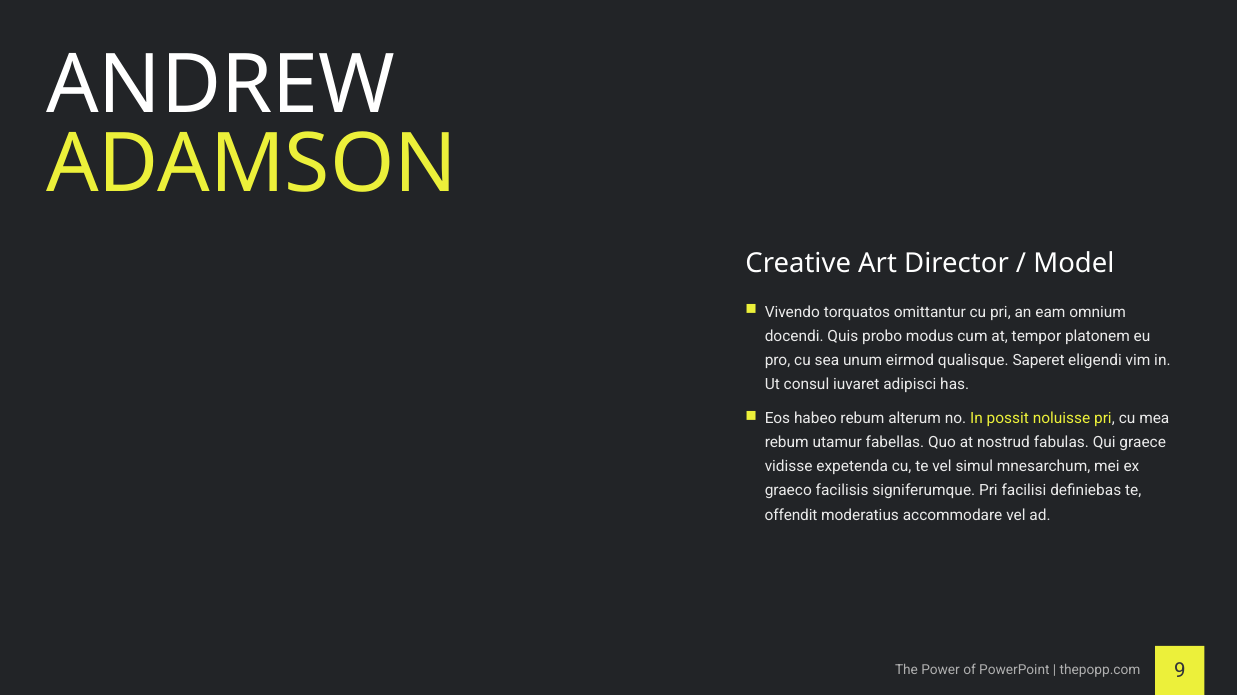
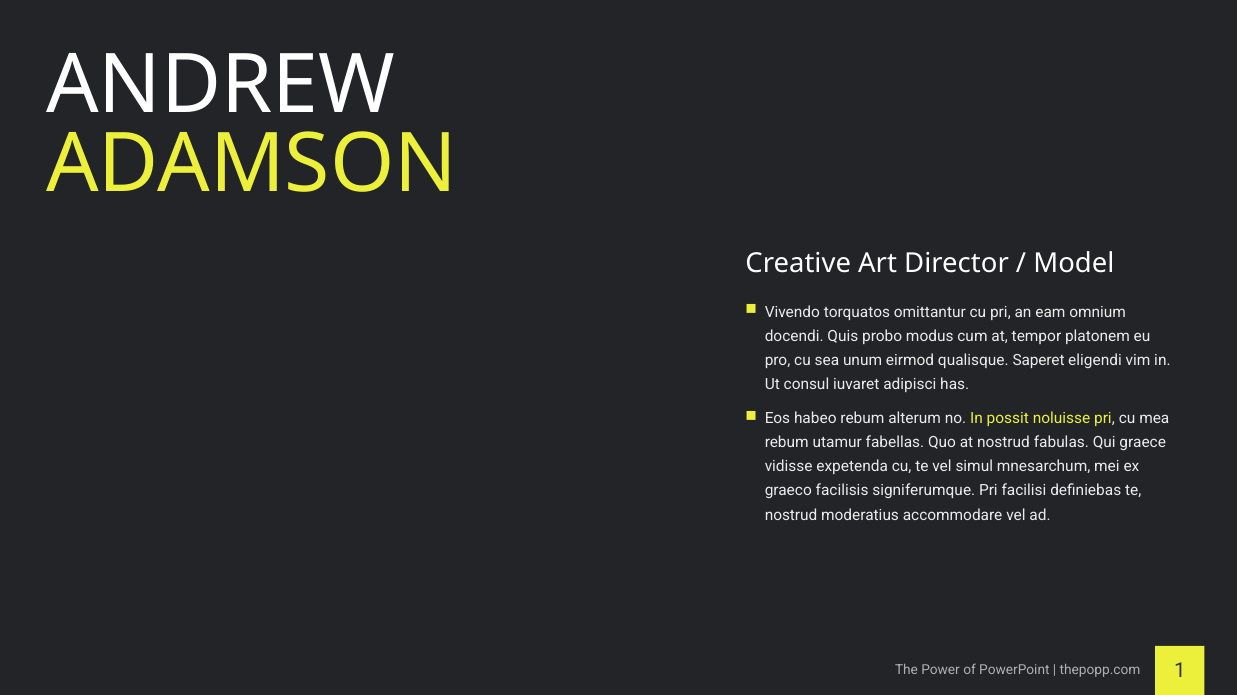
offendit at (791, 515): offendit -> nostrud
9: 9 -> 1
